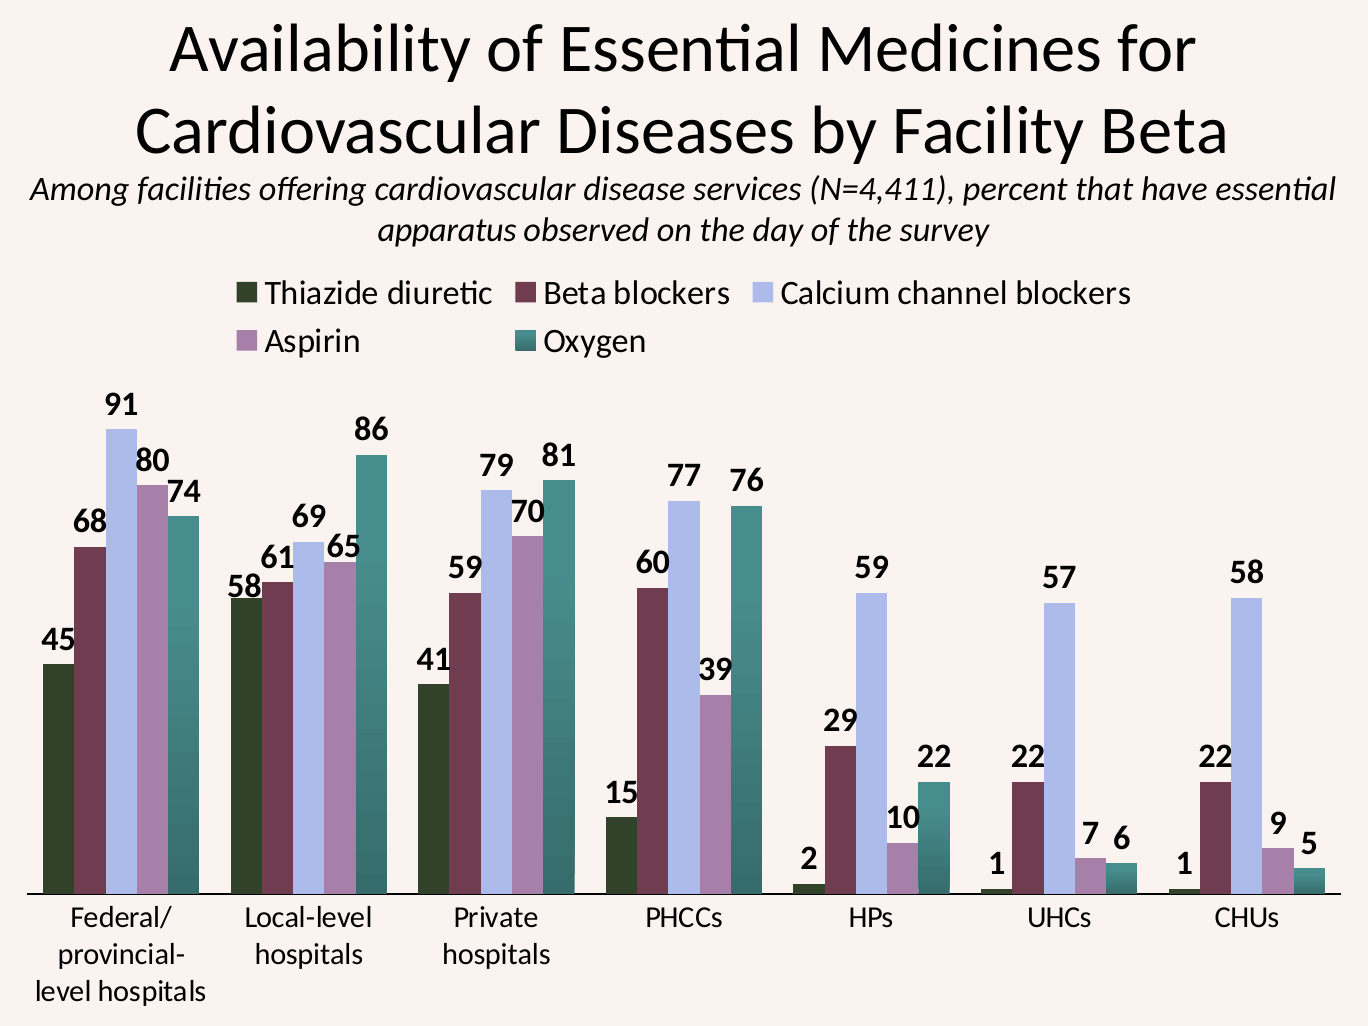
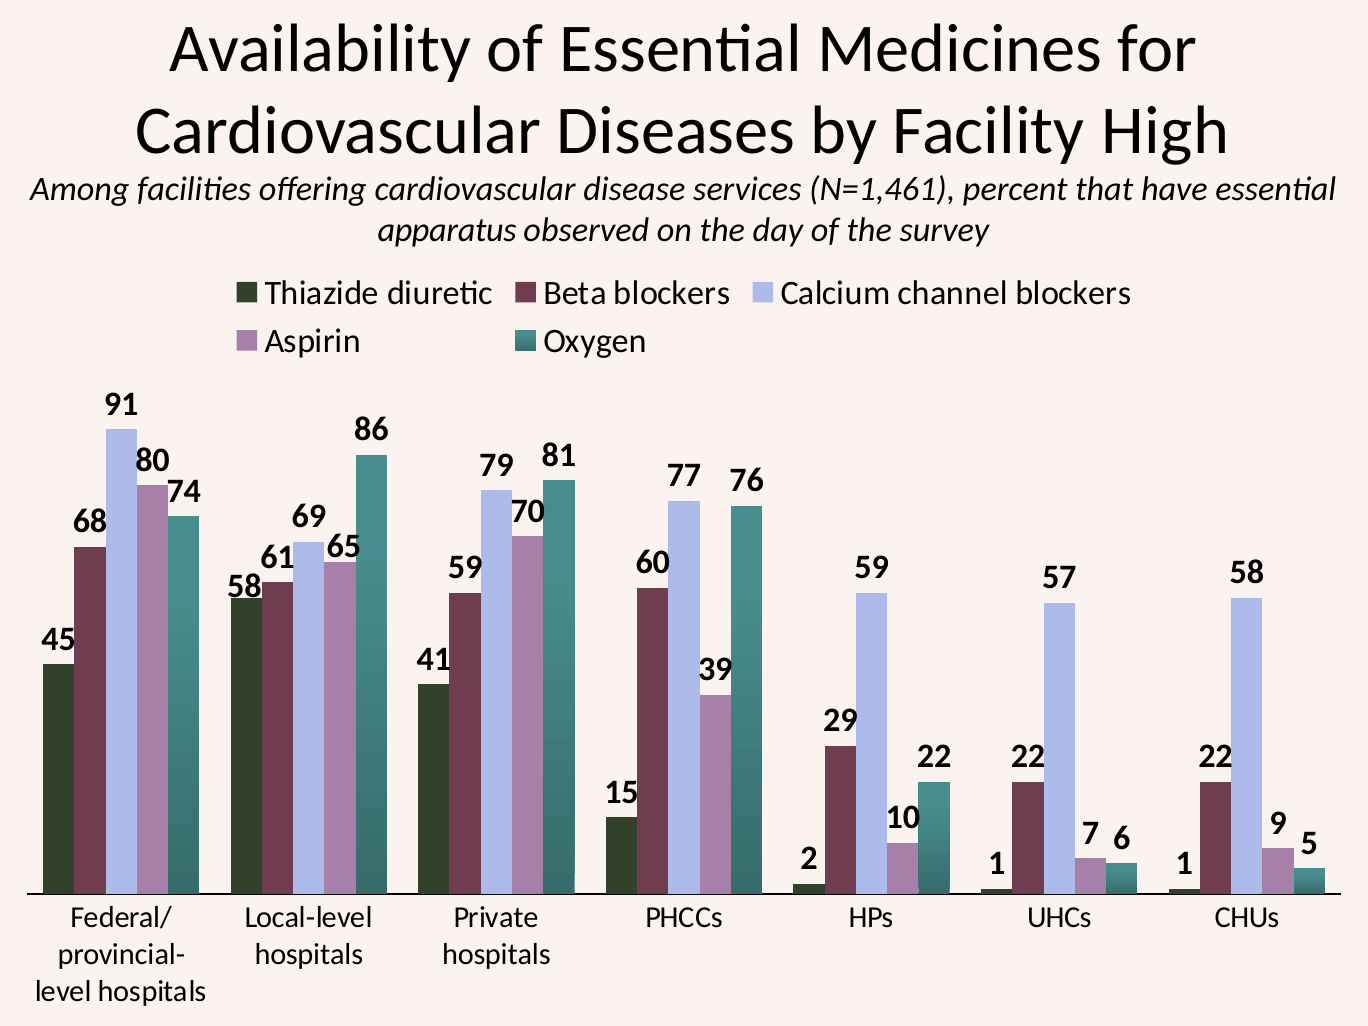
Facility Beta: Beta -> High
N=4,411: N=4,411 -> N=1,461
